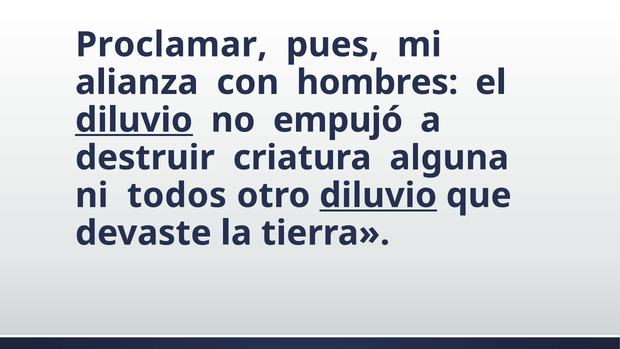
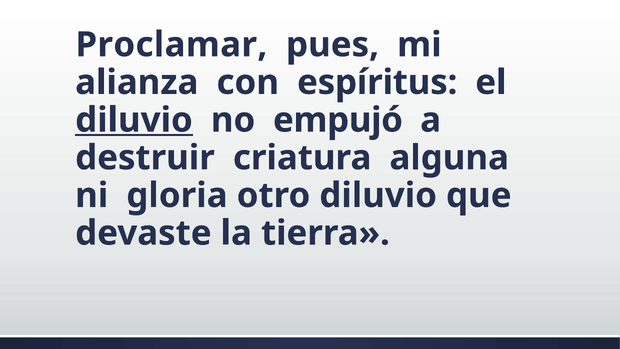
hombres: hombres -> espíritus
todos: todos -> gloria
diluvio at (378, 195) underline: present -> none
